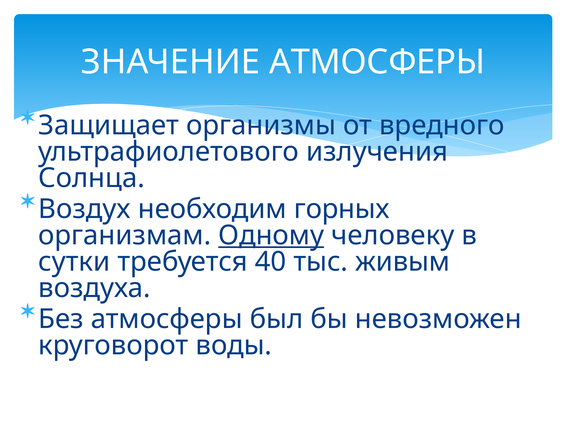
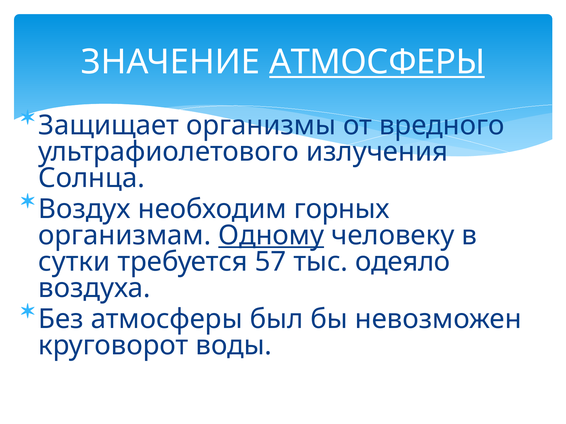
АТМОСФЕРЫ at (377, 62) underline: none -> present
40: 40 -> 57
живым: живым -> одеяло
